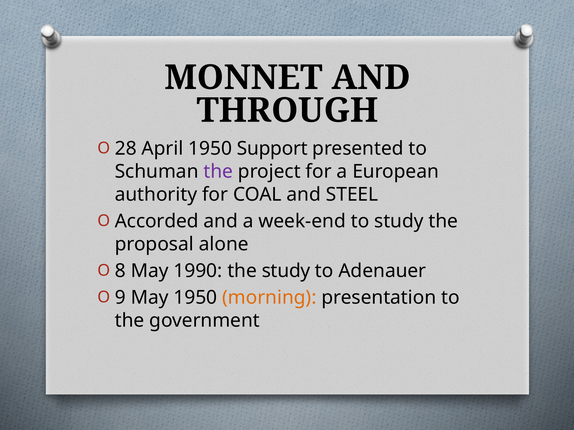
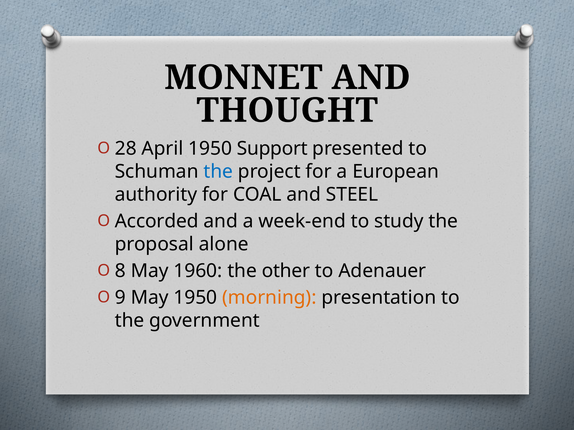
THROUGH: THROUGH -> THOUGHT
the at (218, 172) colour: purple -> blue
1990: 1990 -> 1960
the study: study -> other
